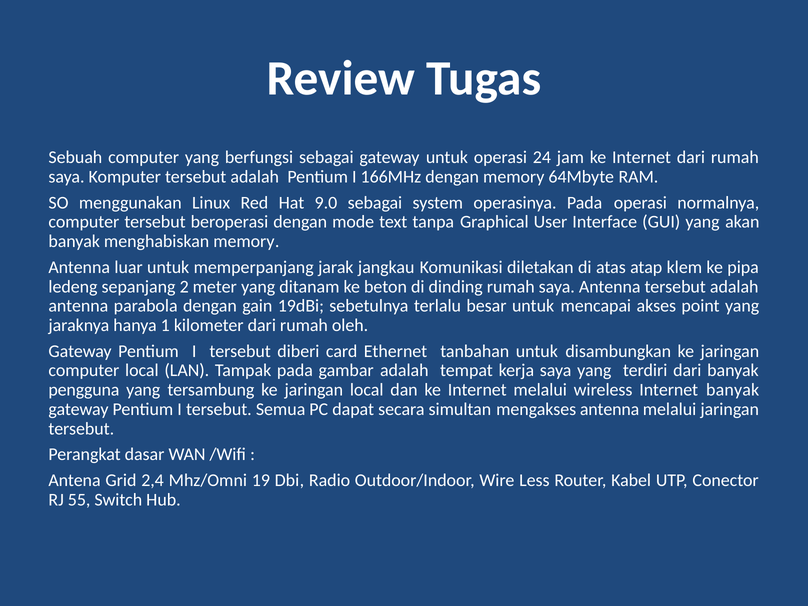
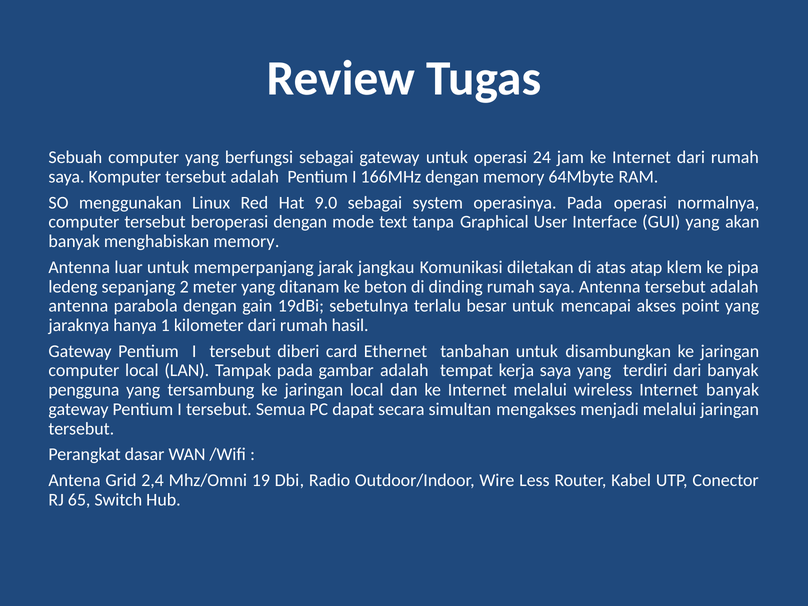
oleh: oleh -> hasil
mengakses antenna: antenna -> menjadi
55: 55 -> 65
